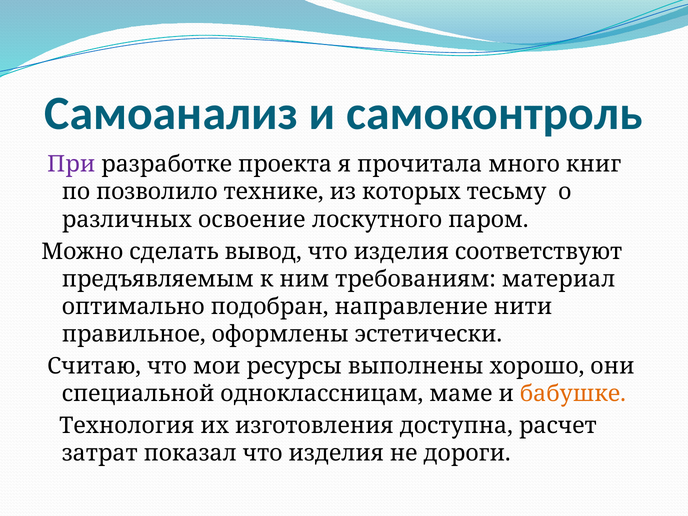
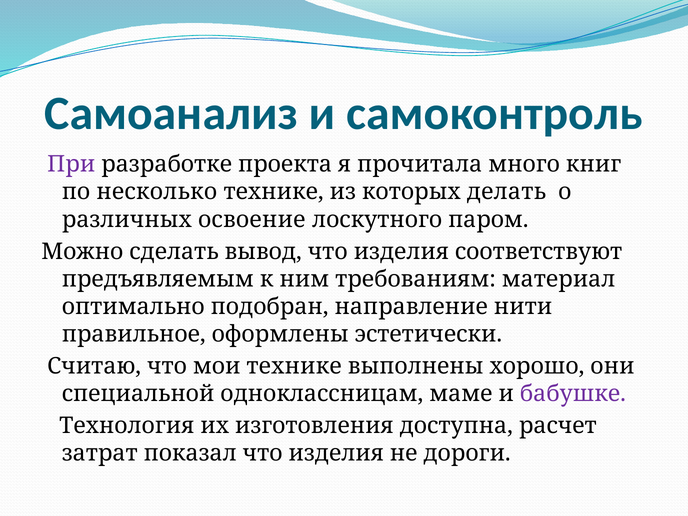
позволило: позволило -> несколько
тесьму: тесьму -> делать
мои ресурсы: ресурсы -> технике
бабушке colour: orange -> purple
